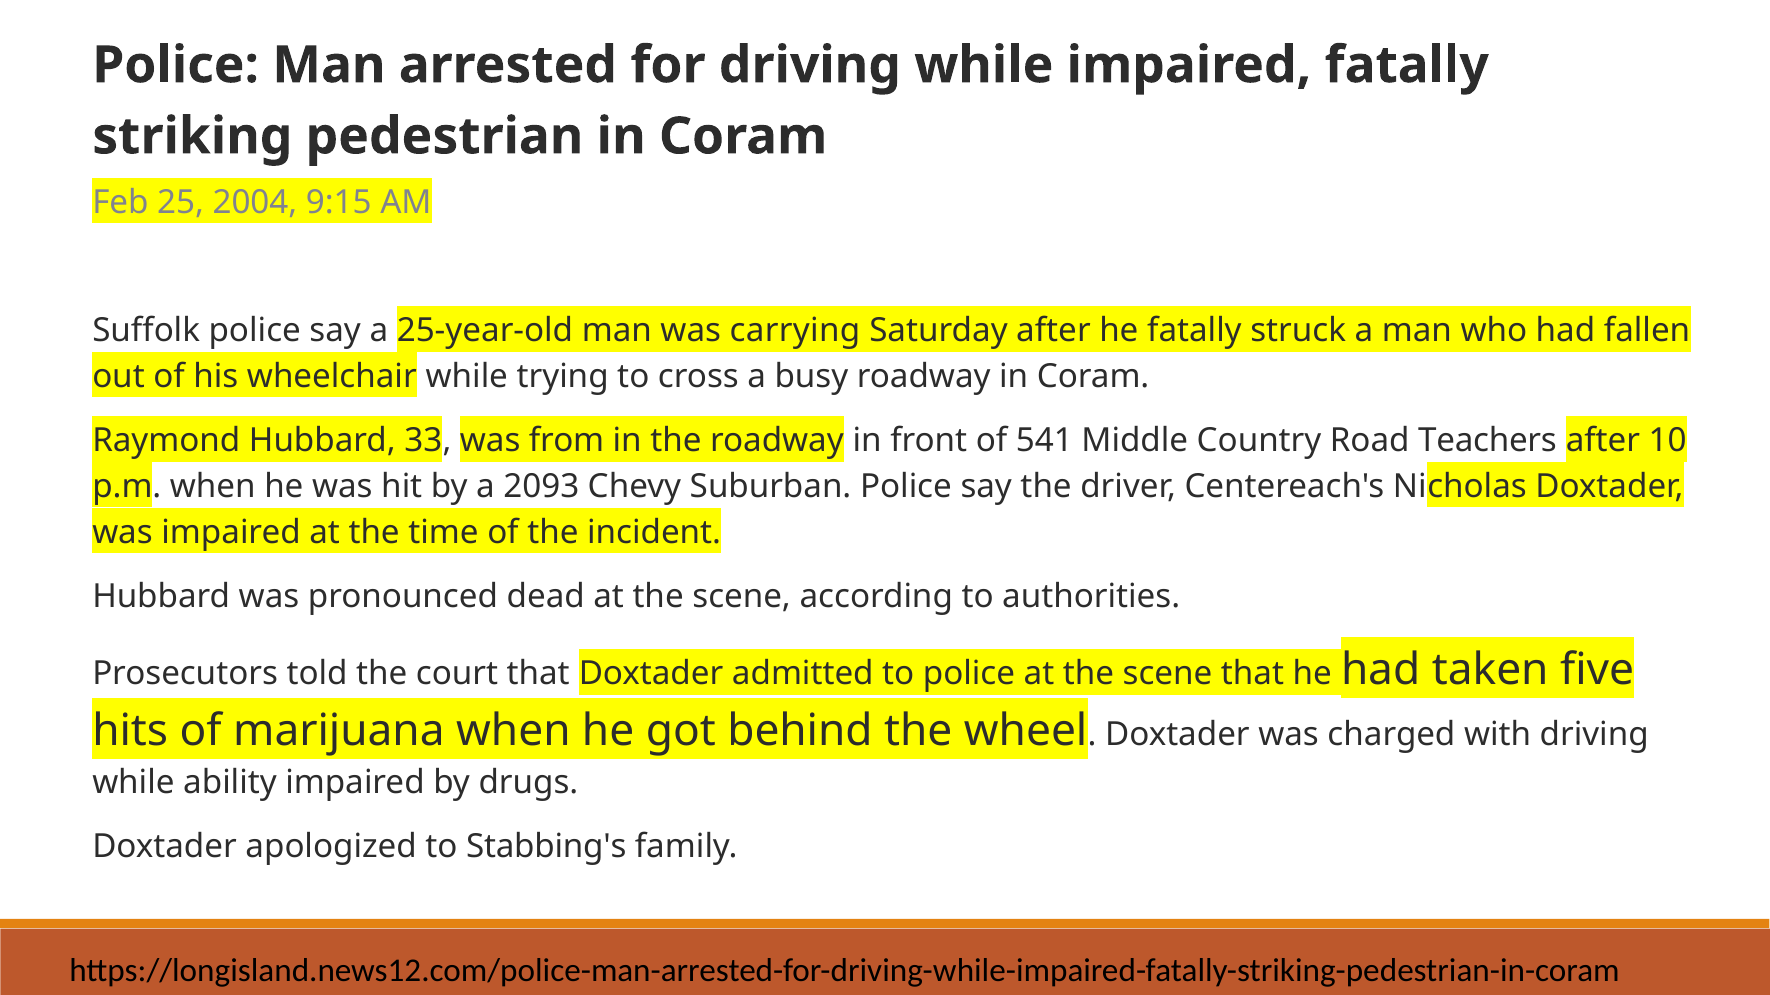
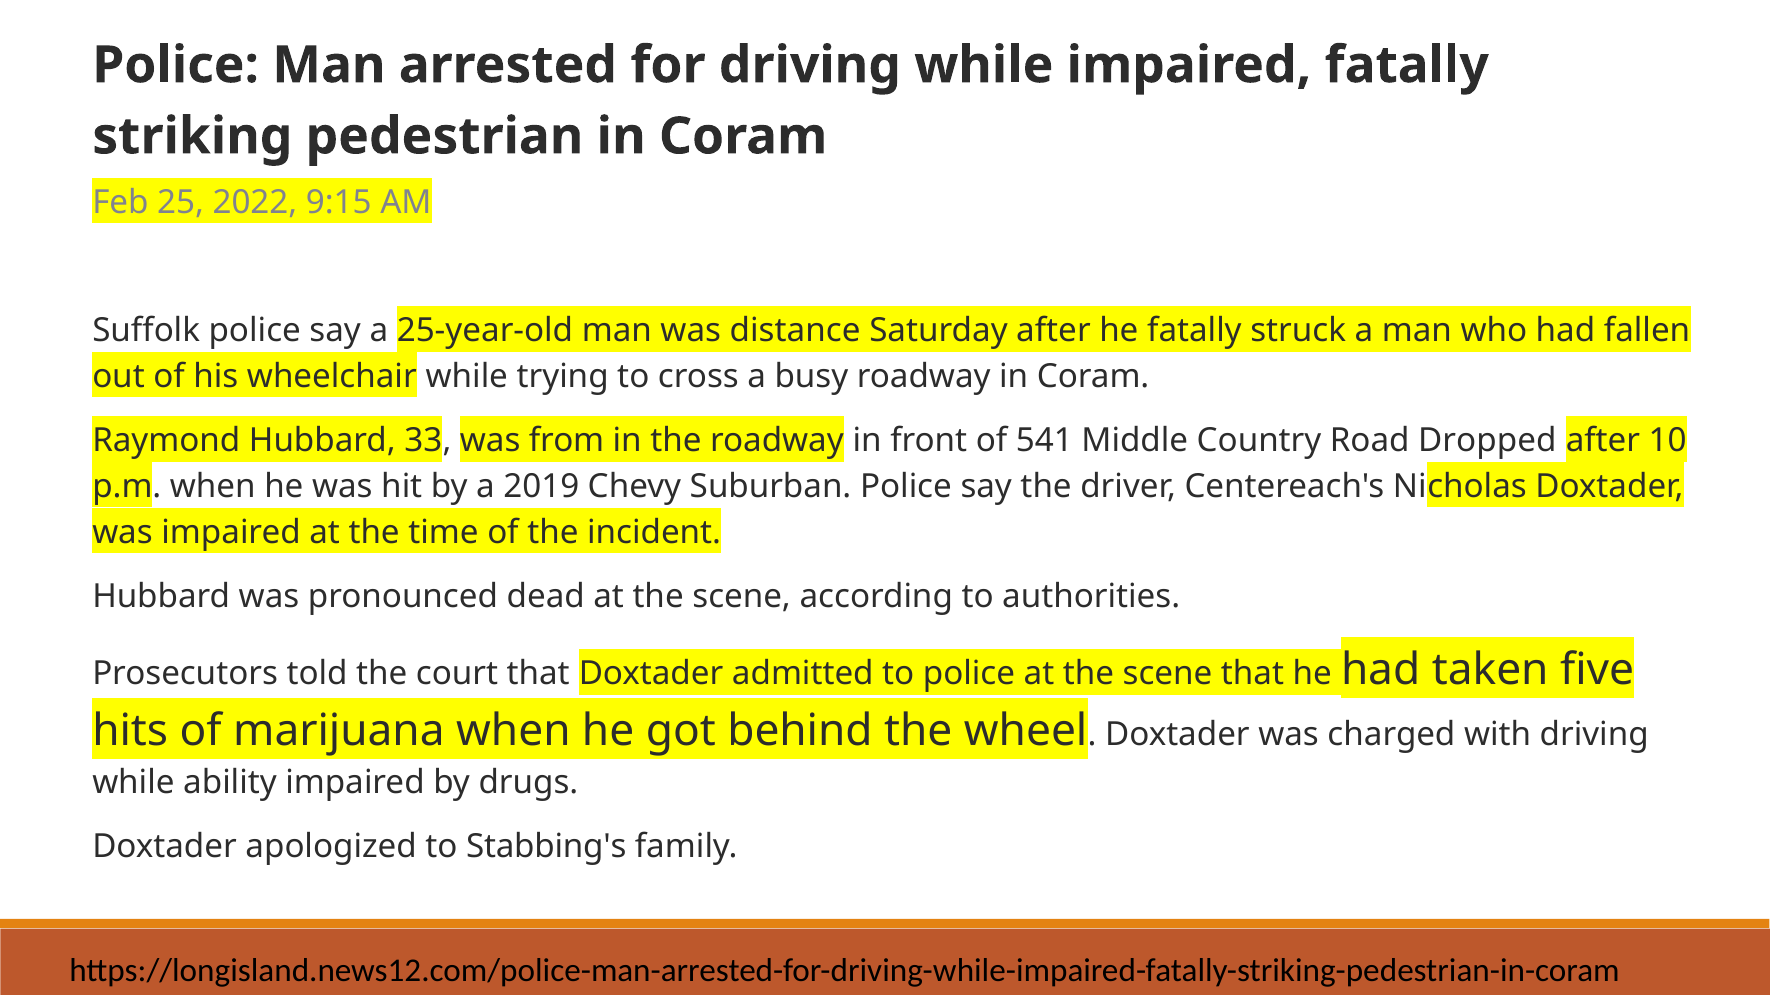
2004: 2004 -> 2022
carrying: carrying -> distance
Teachers: Teachers -> Dropped
2093: 2093 -> 2019
